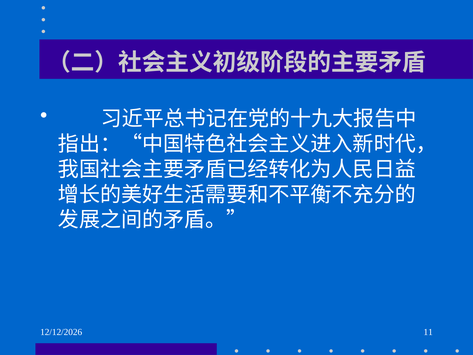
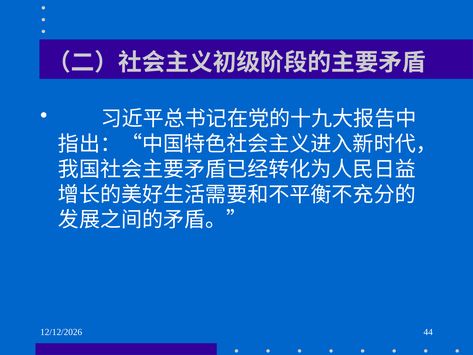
11: 11 -> 44
